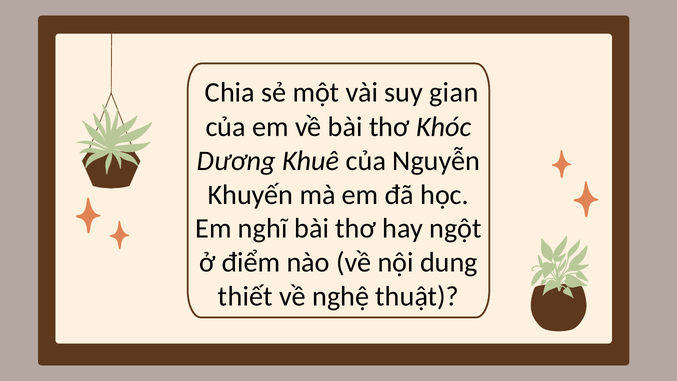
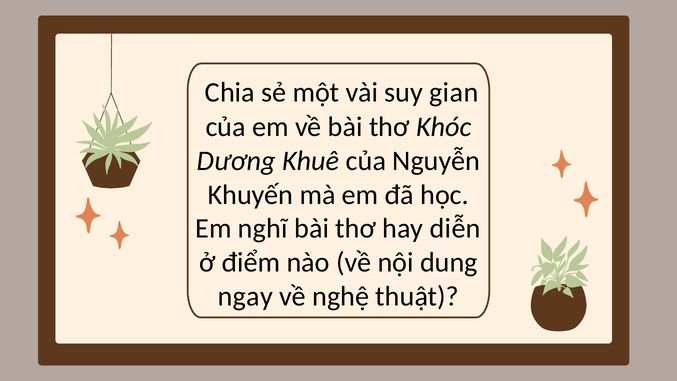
ngột: ngột -> diễn
thiết: thiết -> ngay
